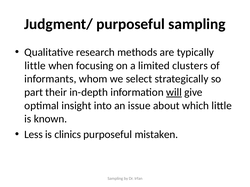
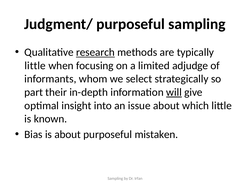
research underline: none -> present
clusters: clusters -> adjudge
Less: Less -> Bias
is clinics: clinics -> about
